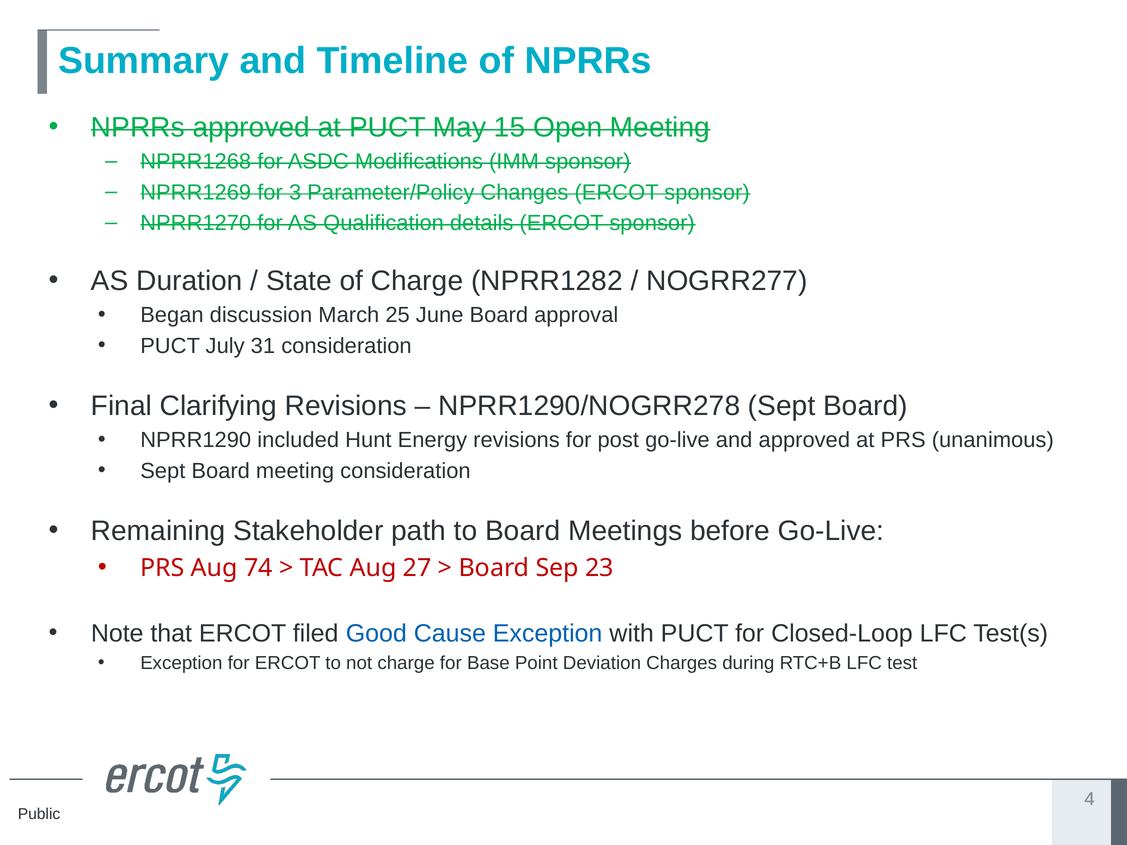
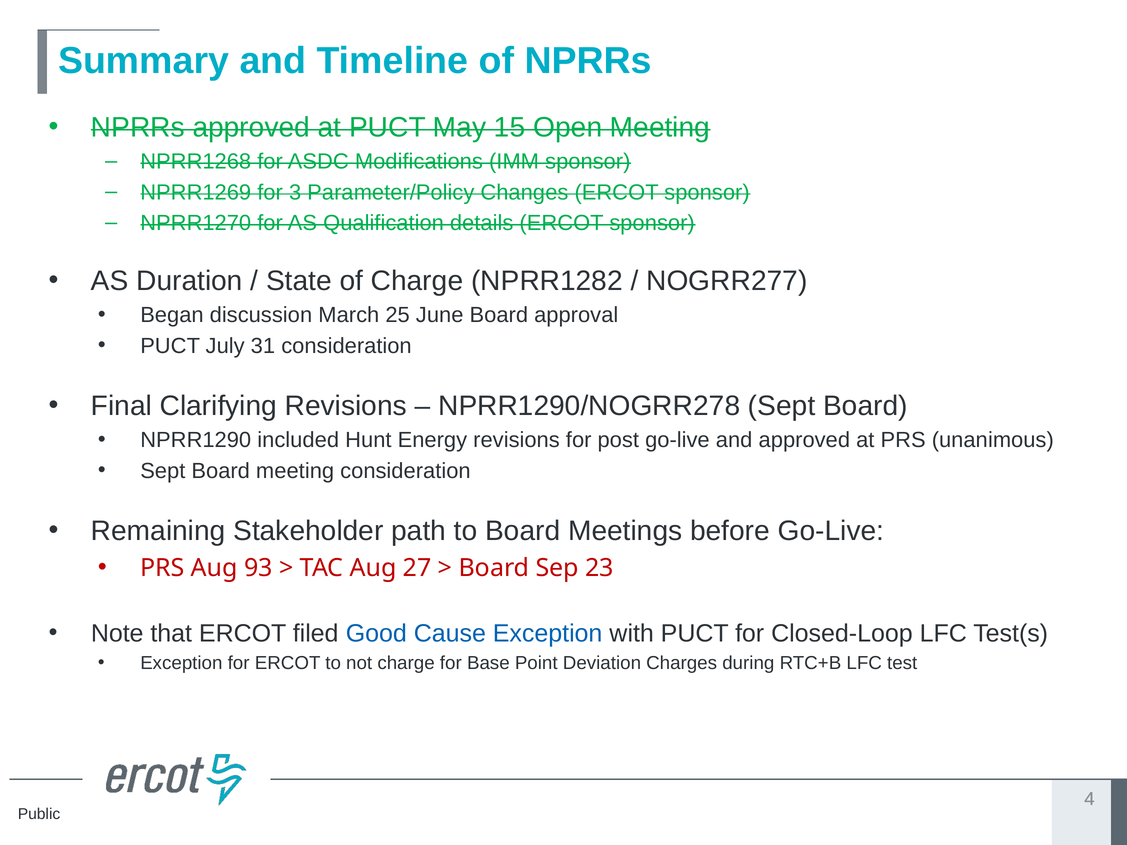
74: 74 -> 93
